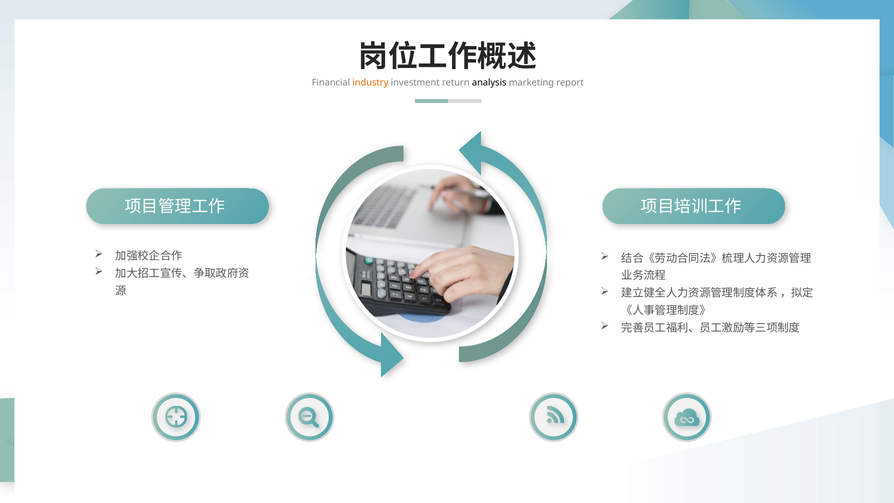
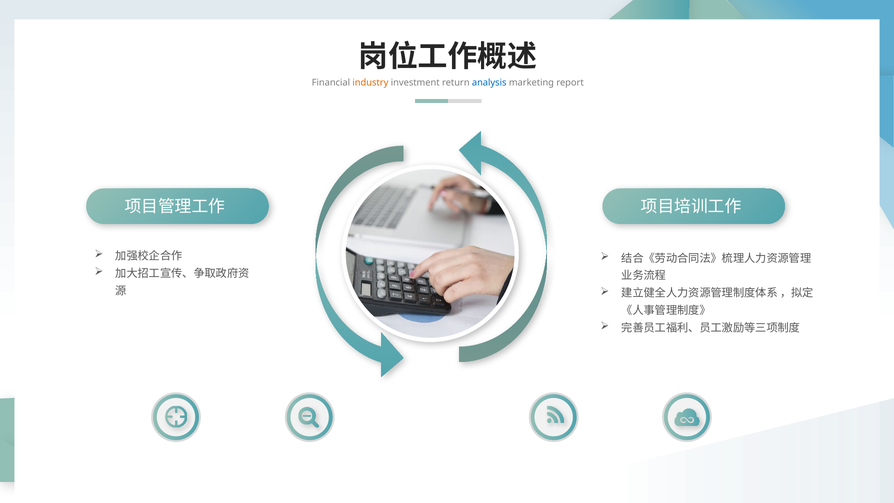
analysis colour: black -> blue
